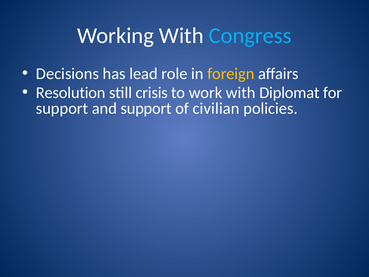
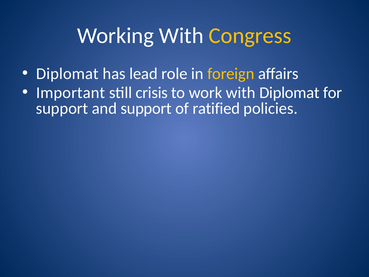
Congress colour: light blue -> yellow
Decisions at (67, 74): Decisions -> Diplomat
Resolution: Resolution -> Important
civilian: civilian -> ratified
